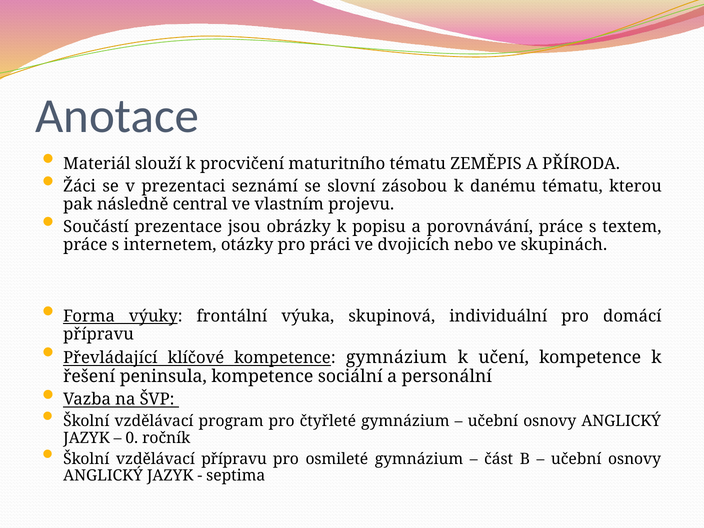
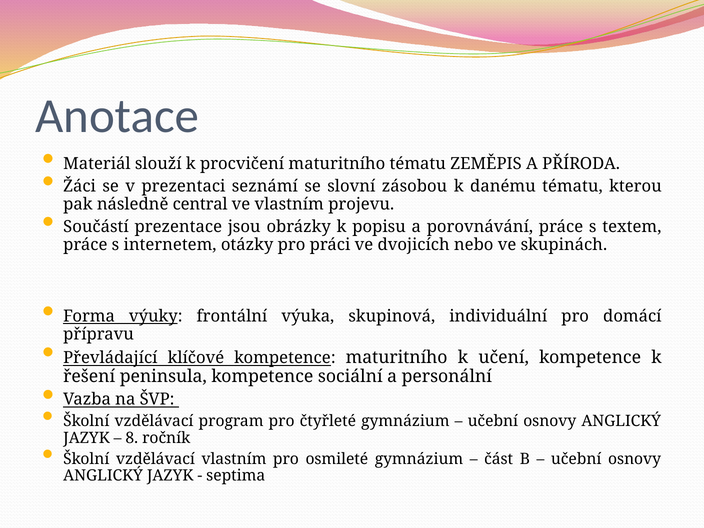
kompetence gymnázium: gymnázium -> maturitního
0: 0 -> 8
vzdělávací přípravu: přípravu -> vlastním
